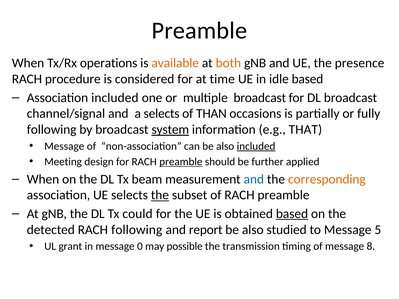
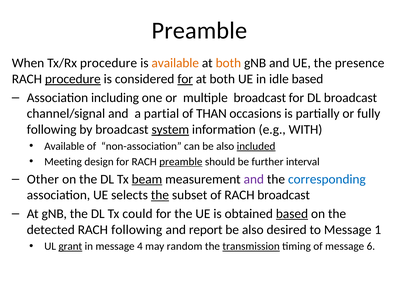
Tx/Rx operations: operations -> procedure
procedure at (73, 79) underline: none -> present
for at (185, 79) underline: none -> present
time at (222, 79): time -> both
Association included: included -> including
a selects: selects -> partial
THAT: THAT -> WITH
Message at (64, 146): Message -> Available
applied: applied -> interval
When at (43, 179): When -> Other
beam underline: none -> present
and at (254, 179) colour: blue -> purple
corresponding colour: orange -> blue
of RACH preamble: preamble -> broadcast
studied: studied -> desired
5: 5 -> 1
grant underline: none -> present
0: 0 -> 4
possible: possible -> random
transmission underline: none -> present
8: 8 -> 6
